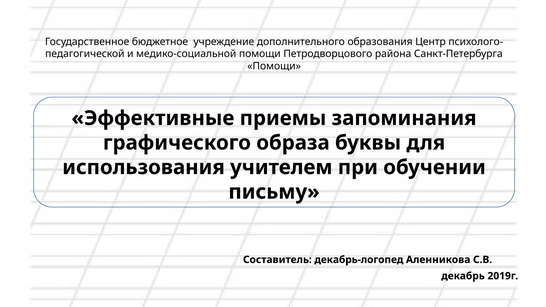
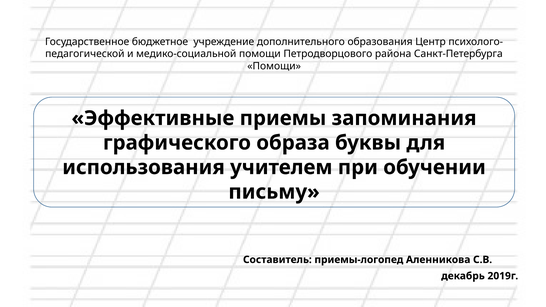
декабрь-логопед: декабрь-логопед -> приемы-логопед
